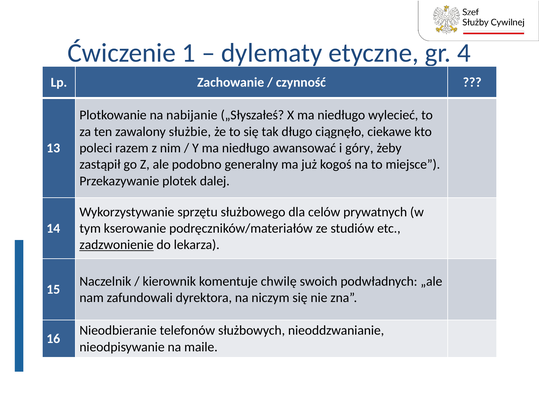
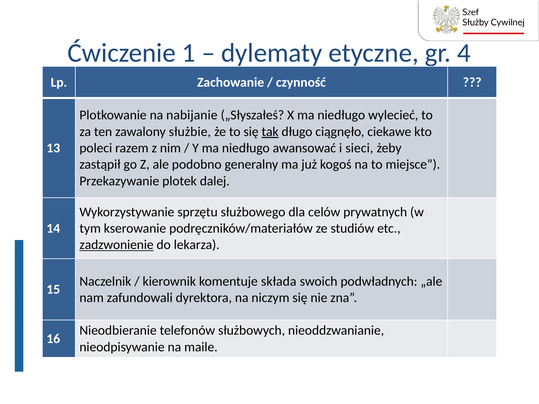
tak underline: none -> present
góry: góry -> sieci
chwilę: chwilę -> składa
